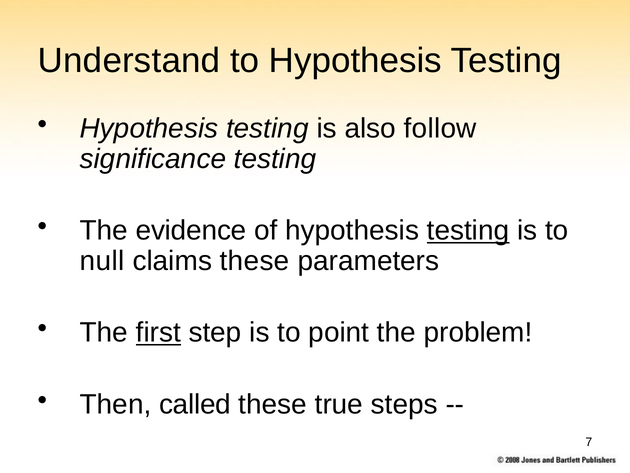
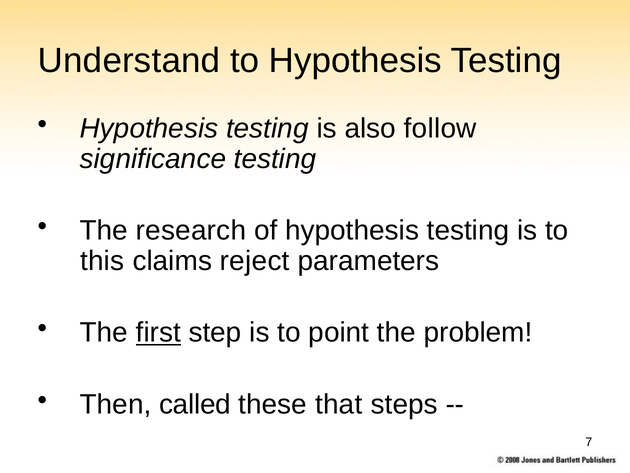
evidence: evidence -> research
testing at (468, 230) underline: present -> none
null: null -> this
claims these: these -> reject
true: true -> that
